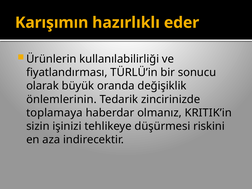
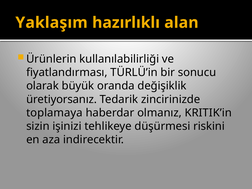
Karışımın: Karışımın -> Yaklaşım
eder: eder -> alan
önlemlerinin: önlemlerinin -> üretiyorsanız
